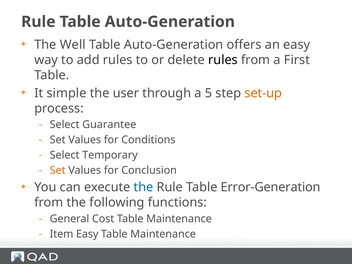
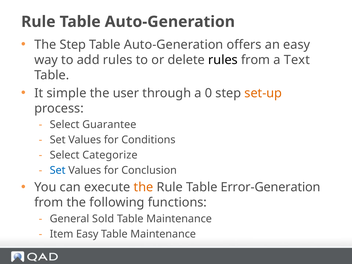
The Well: Well -> Step
First: First -> Text
5: 5 -> 0
Temporary: Temporary -> Categorize
Set at (58, 170) colour: orange -> blue
the at (144, 187) colour: blue -> orange
Cost: Cost -> Sold
